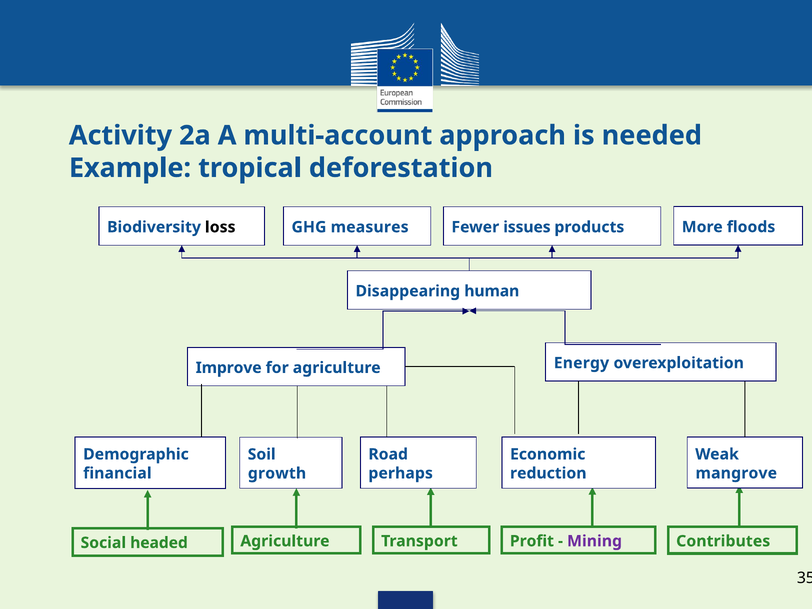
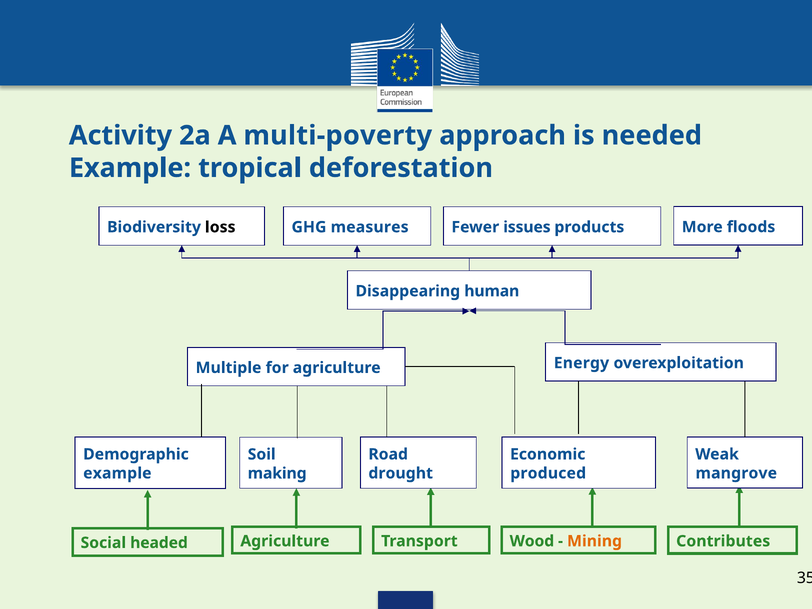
multi-account: multi-account -> multi-poverty
Improve: Improve -> Multiple
financial at (117, 473): financial -> example
perhaps: perhaps -> drought
reduction: reduction -> produced
growth: growth -> making
Profit: Profit -> Wood
Mining colour: purple -> orange
